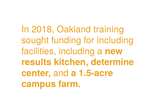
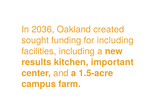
2018: 2018 -> 2036
training: training -> created
determine: determine -> important
